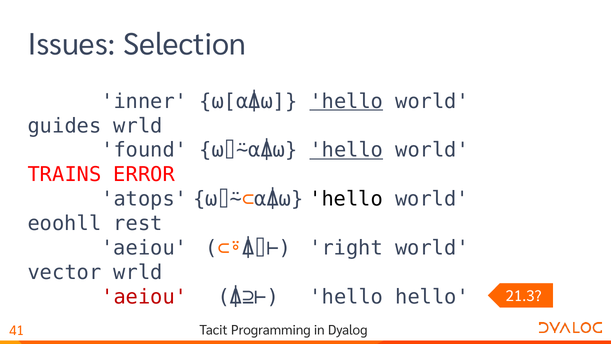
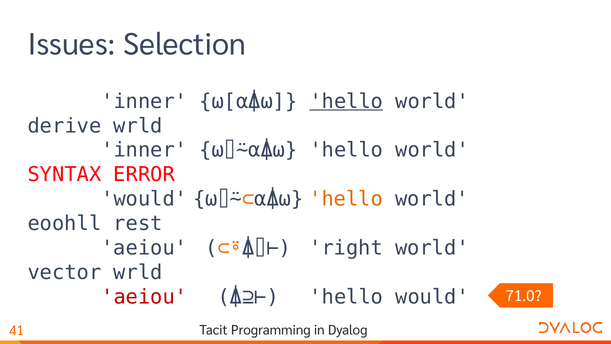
guides: guides -> derive
found at (144, 150): found -> inner
hello at (346, 150) underline: present -> none
TRAINS: TRAINS -> SYNTAX
atops at (144, 199): atops -> would
hello at (346, 199) colour: black -> orange
hello hello: hello -> would
21.3: 21.3 -> 71.0
